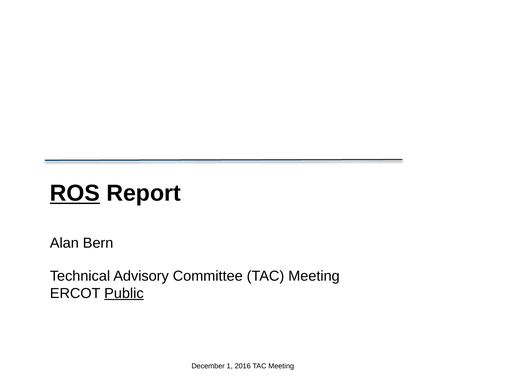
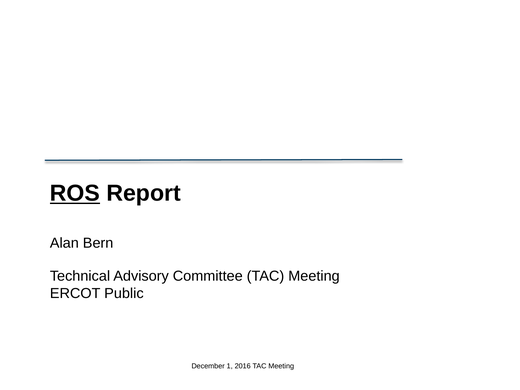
Public underline: present -> none
